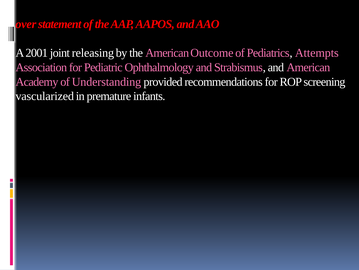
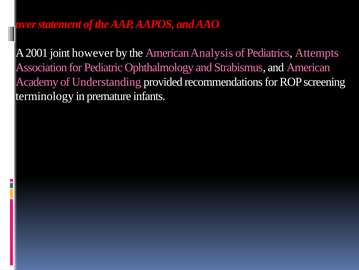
releasing: releasing -> however
Outcome: Outcome -> Analysis
vascularized: vascularized -> terminology
